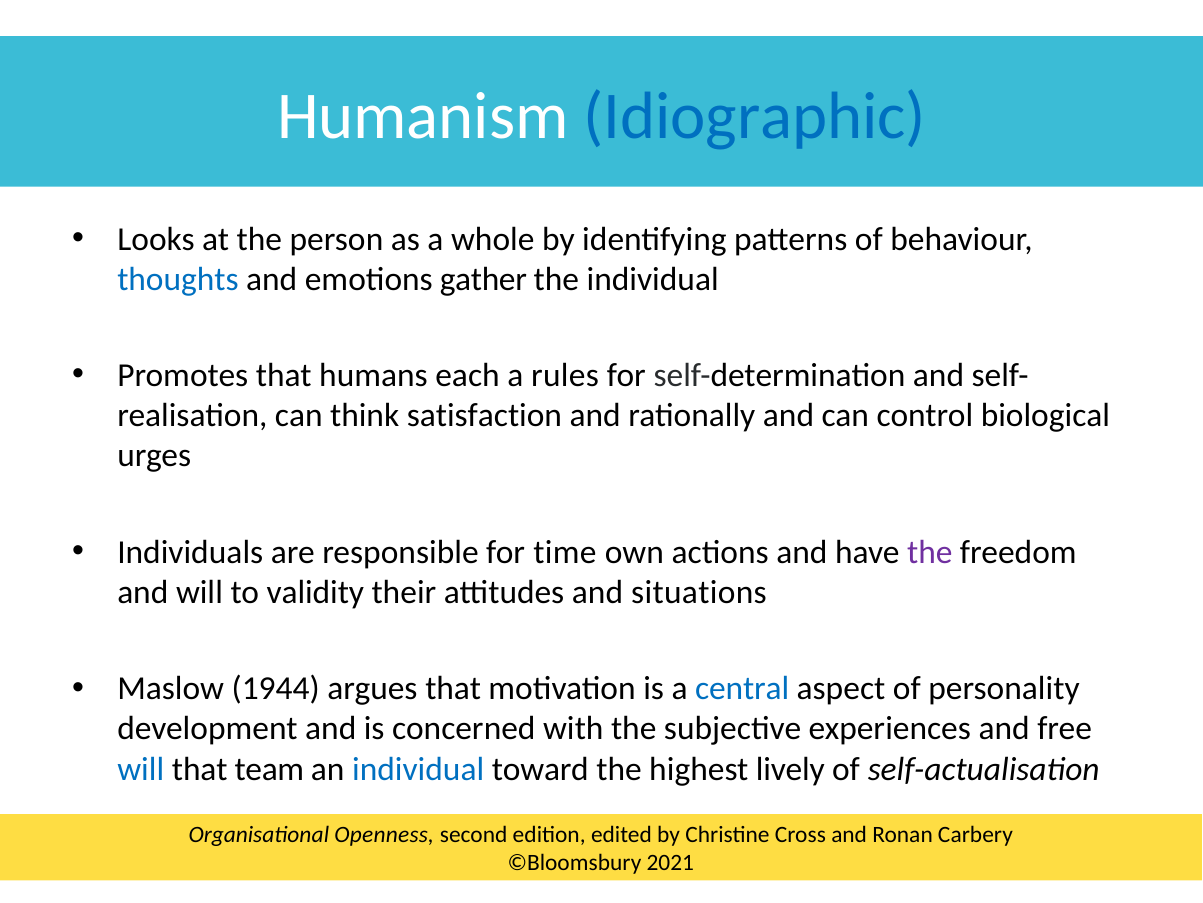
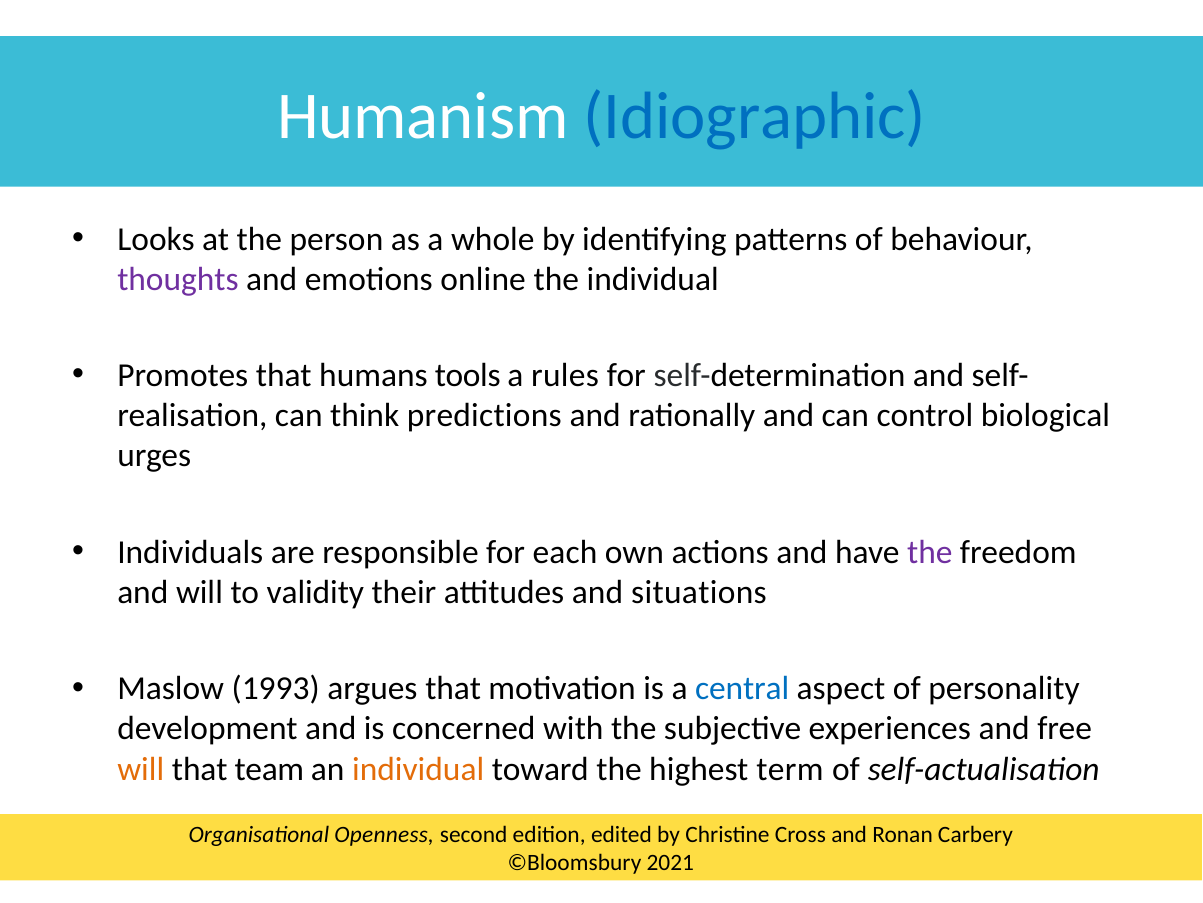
thoughts colour: blue -> purple
gather: gather -> online
each: each -> tools
satisfaction: satisfaction -> predictions
time: time -> each
1944: 1944 -> 1993
will at (141, 768) colour: blue -> orange
individual at (418, 768) colour: blue -> orange
lively: lively -> term
